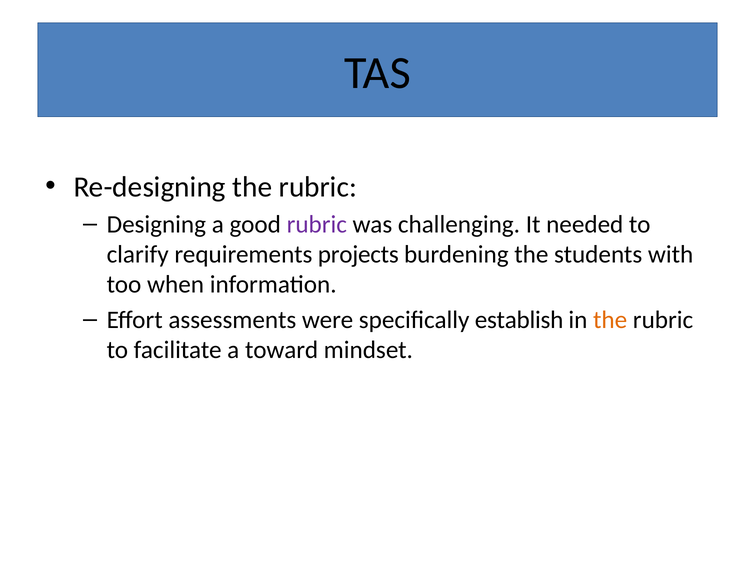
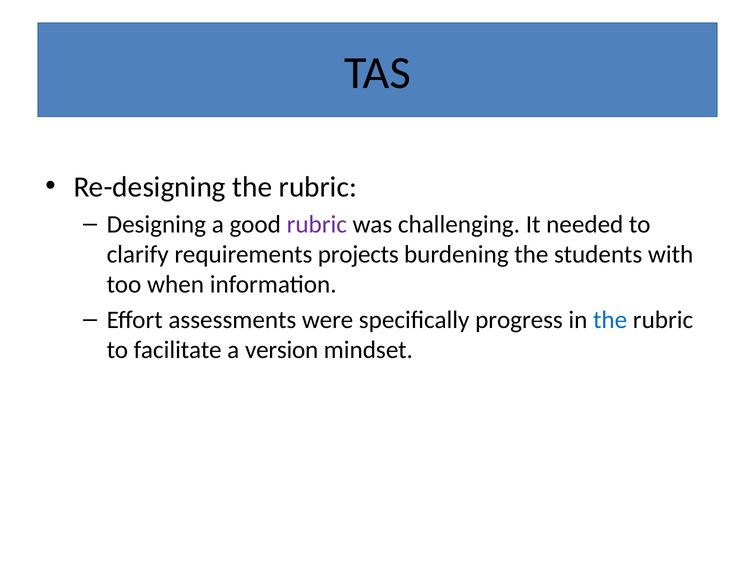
establish: establish -> progress
the at (610, 320) colour: orange -> blue
toward: toward -> version
